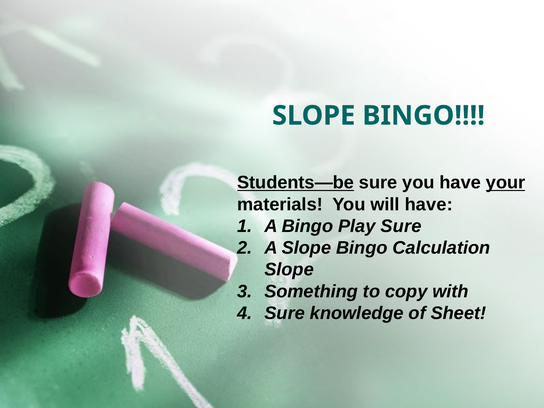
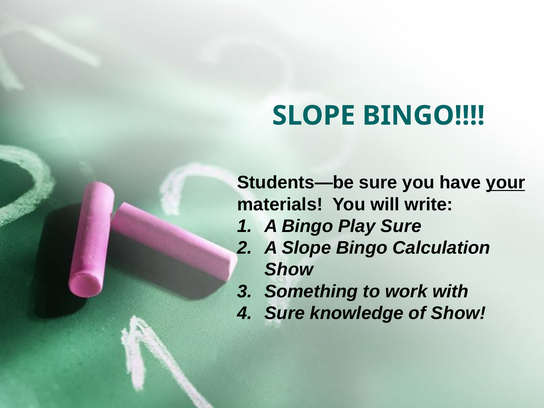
Students—be underline: present -> none
will have: have -> write
Slope at (289, 270): Slope -> Show
copy: copy -> work
of Sheet: Sheet -> Show
